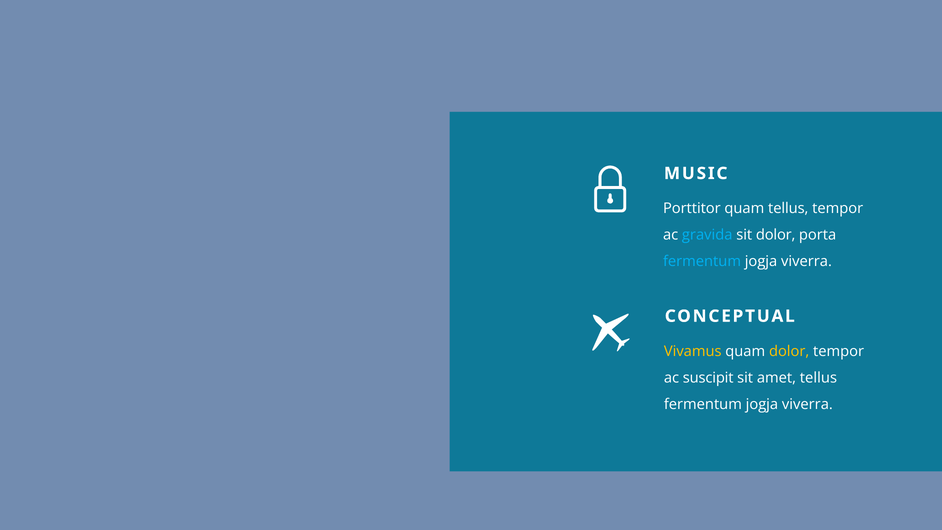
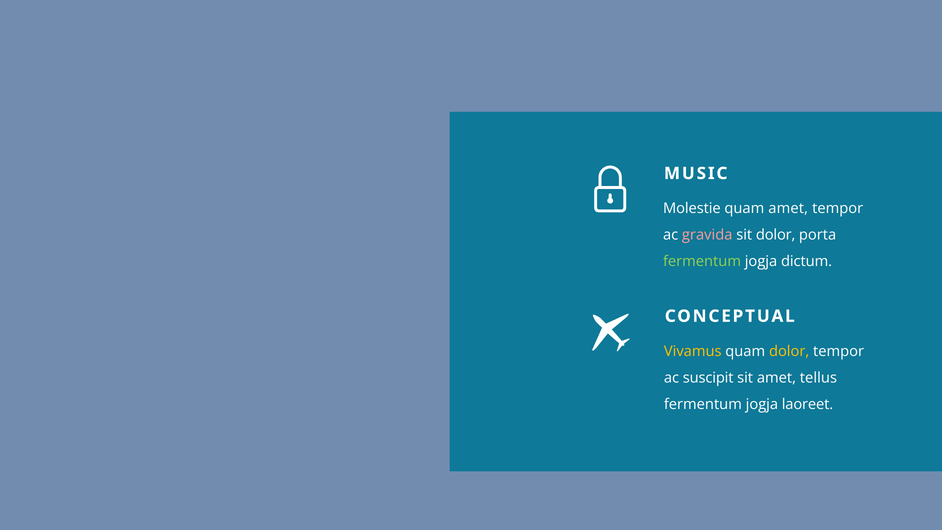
Porttitor: Porttitor -> Molestie
quam tellus: tellus -> amet
gravida colour: light blue -> pink
fermentum at (702, 262) colour: light blue -> light green
viverra at (806, 262): viverra -> dictum
viverra at (807, 404): viverra -> laoreet
